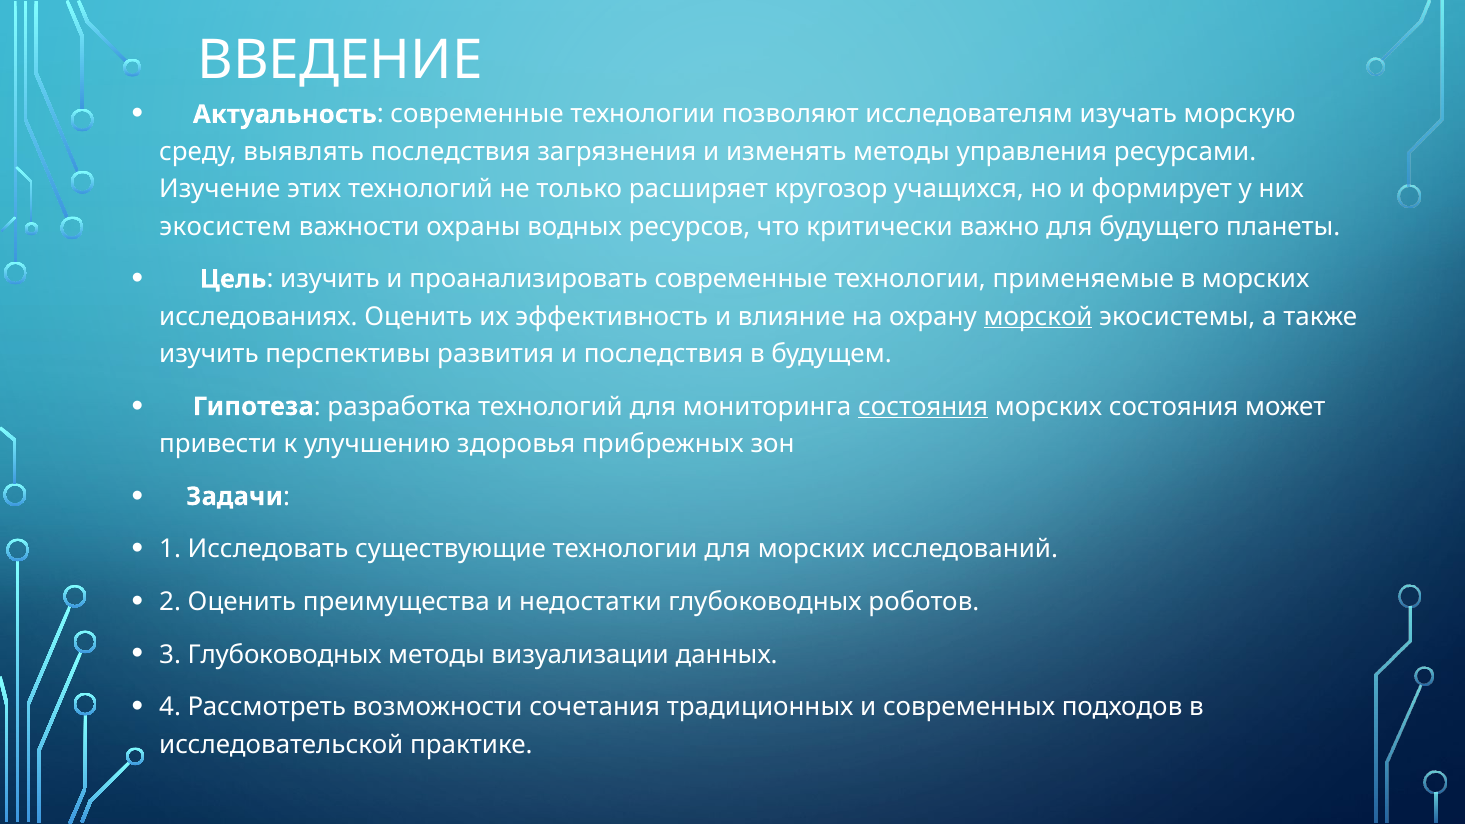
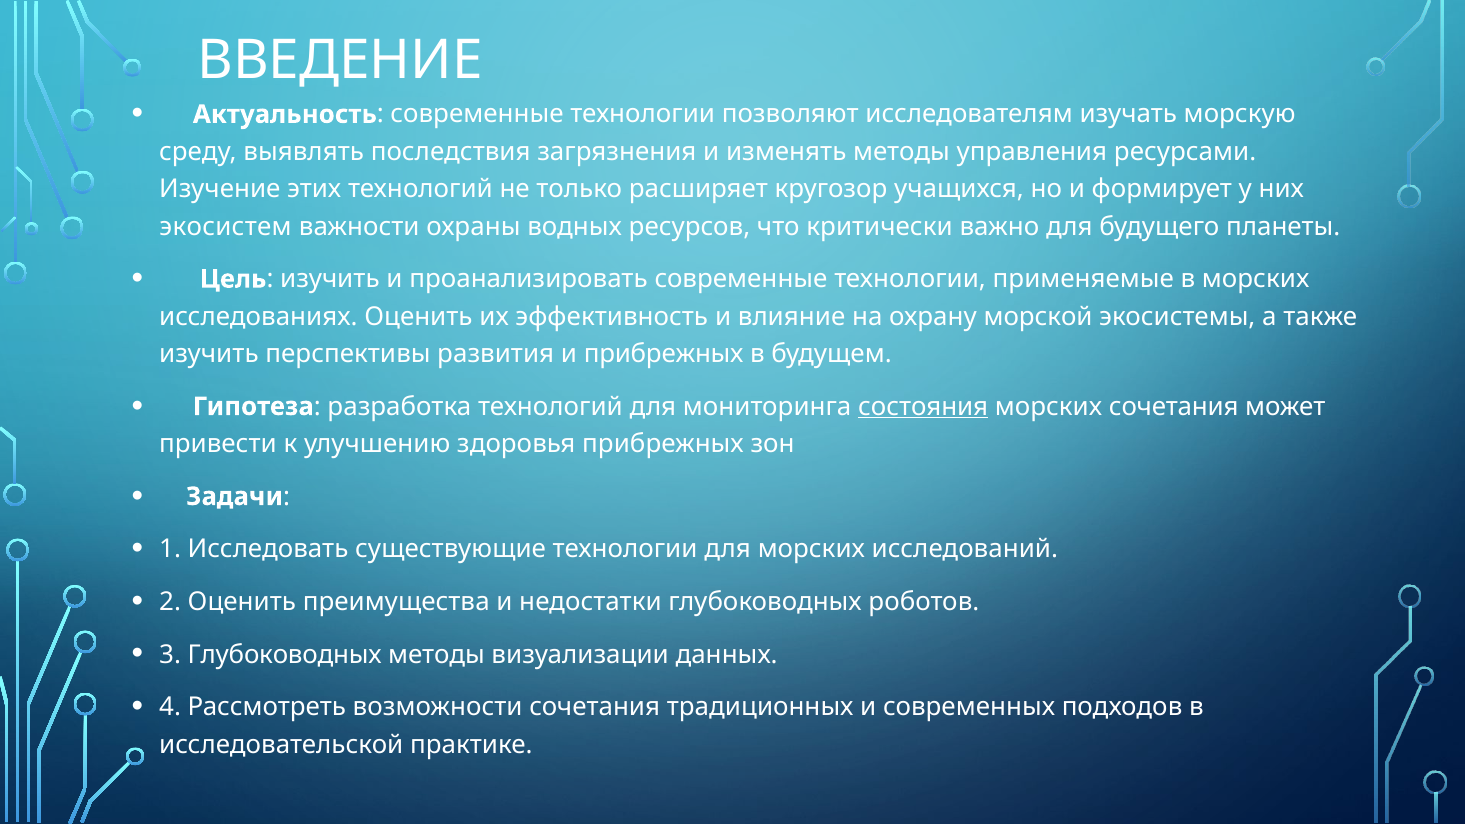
морской underline: present -> none
и последствия: последствия -> прибрежных
морских состояния: состояния -> сочетания
